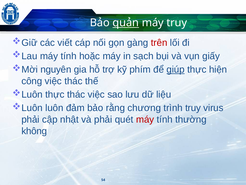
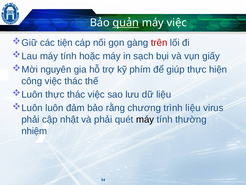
máy truy: truy -> việc
viết: viết -> tiện
giúp underline: present -> none
trình truy: truy -> liệu
máy at (145, 119) colour: red -> black
không: không -> nhiệm
